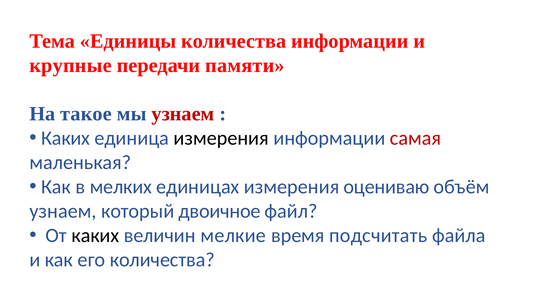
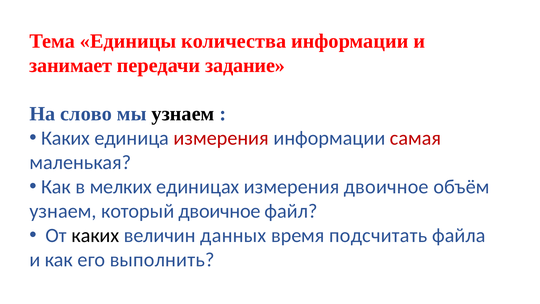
крупные: крупные -> занимает
памяти: памяти -> задание
такое: такое -> слово
узнаем at (183, 114) colour: red -> black
измерения at (221, 138) colour: black -> red
измерения оцениваю: оцениваю -> двоичное
мелкие: мелкие -> данных
его количества: количества -> выполнить
